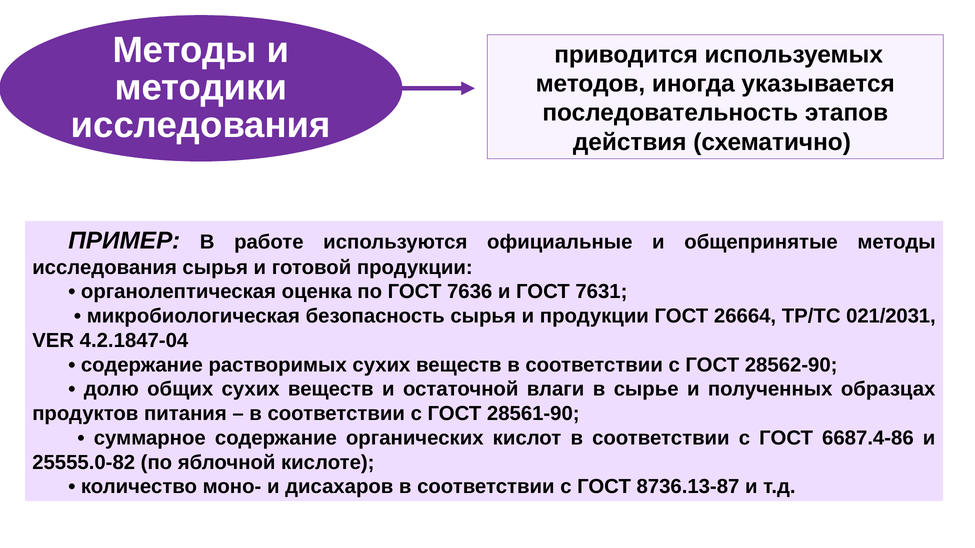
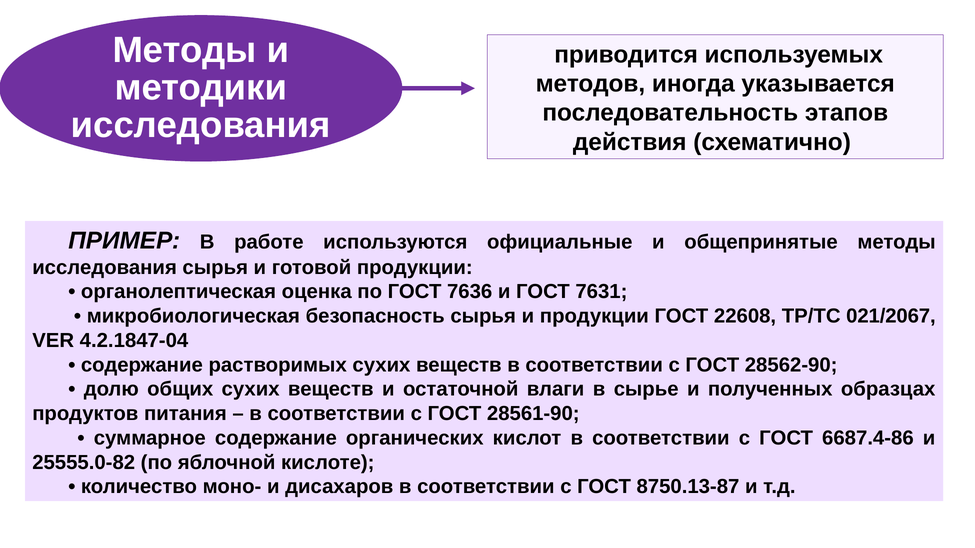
26664: 26664 -> 22608
021/2031: 021/2031 -> 021/2067
8736.13-87: 8736.13-87 -> 8750.13-87
